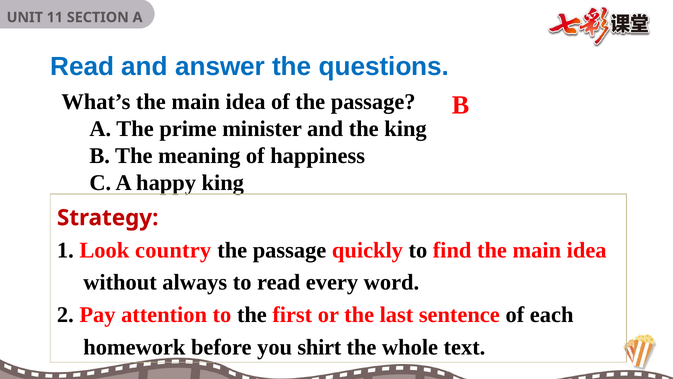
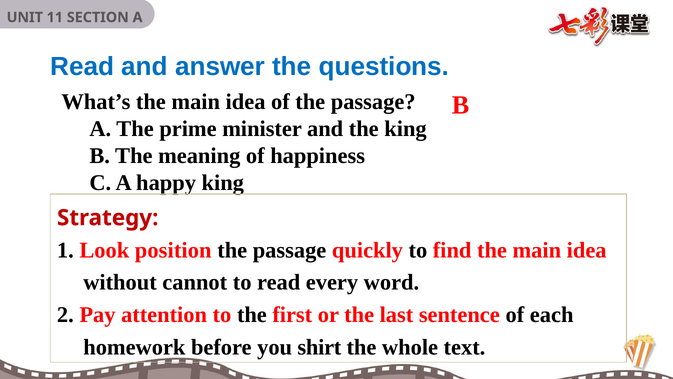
country: country -> position
always: always -> cannot
